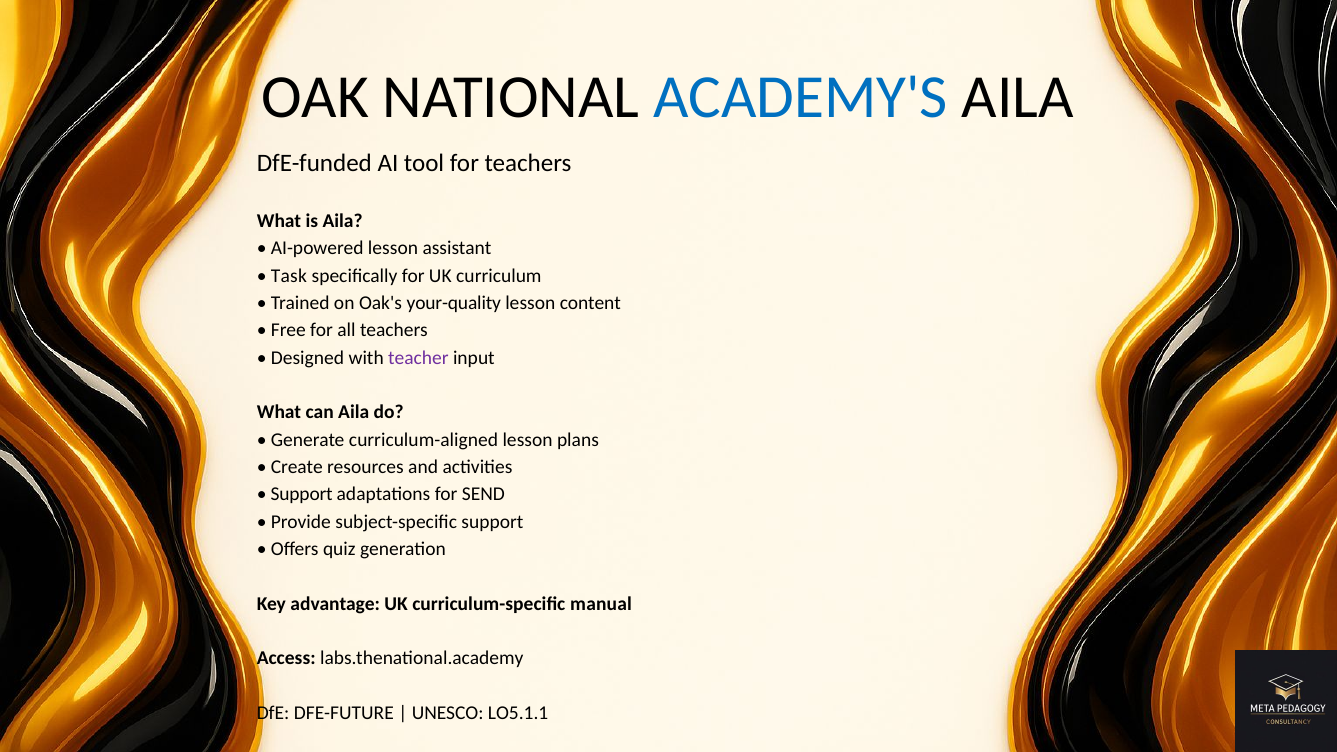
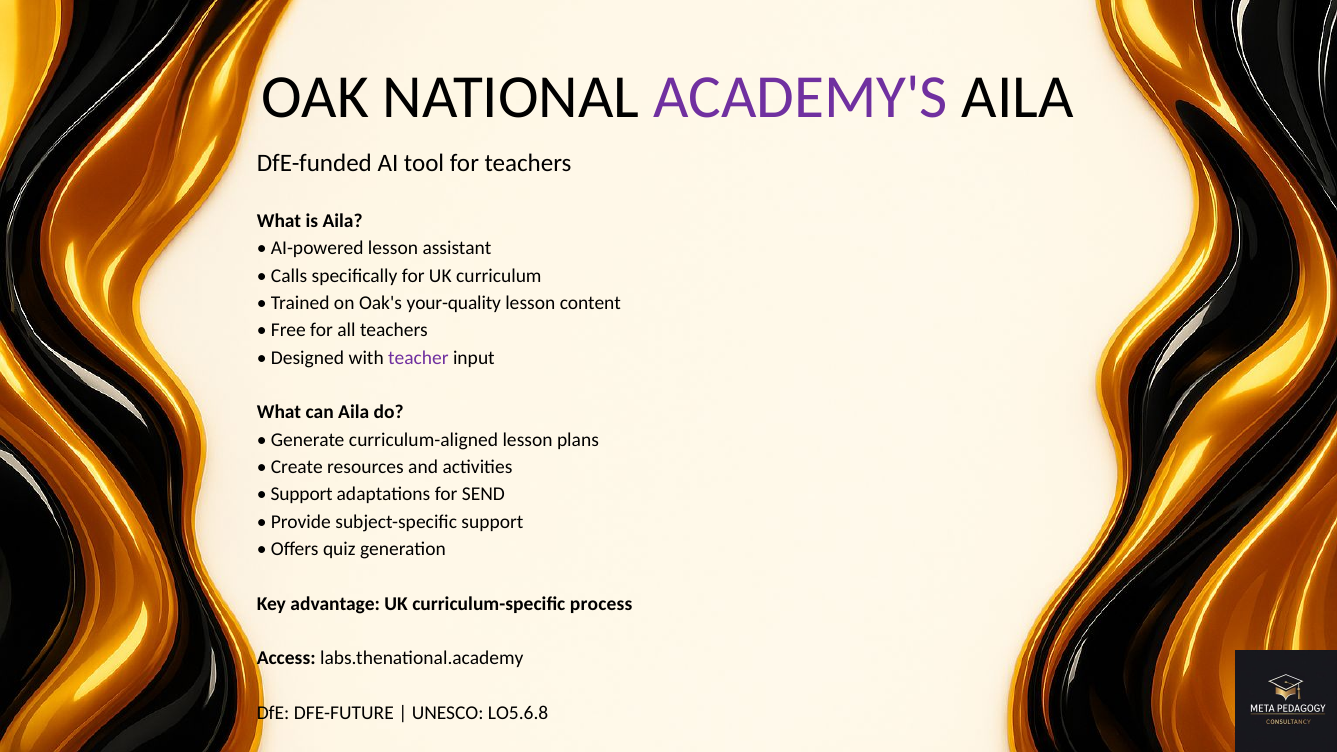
ACADEMY'S colour: blue -> purple
Task: Task -> Calls
manual: manual -> process
LO5.1.1: LO5.1.1 -> LO5.6.8
